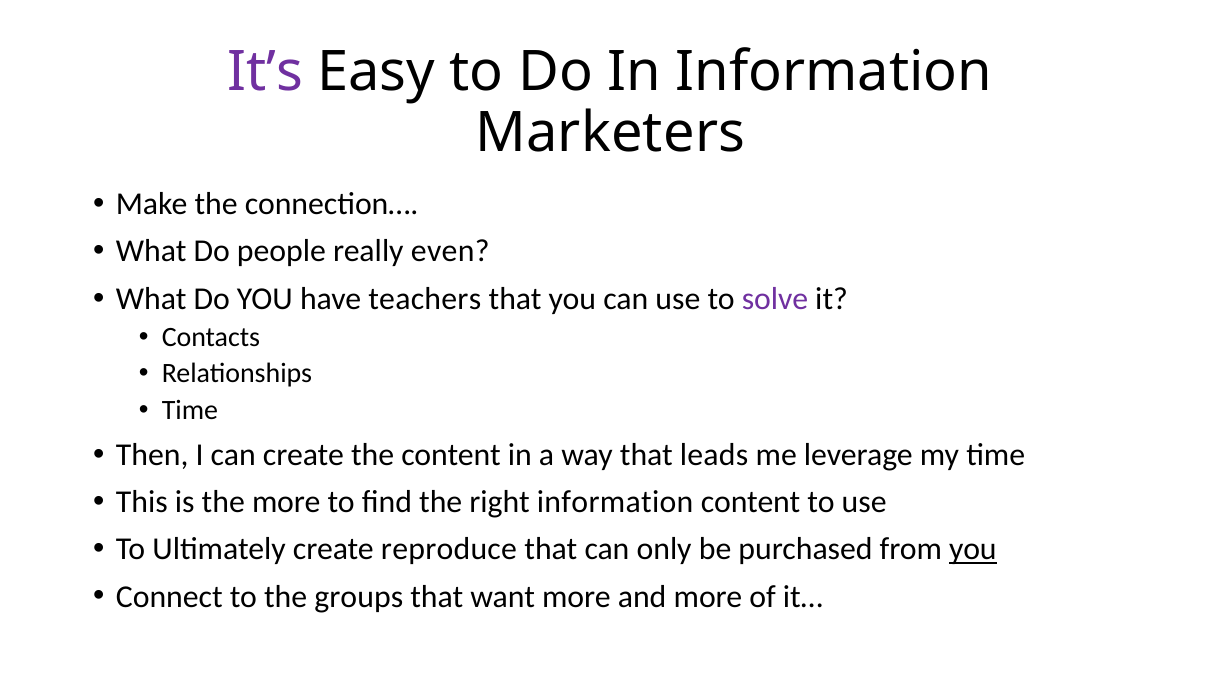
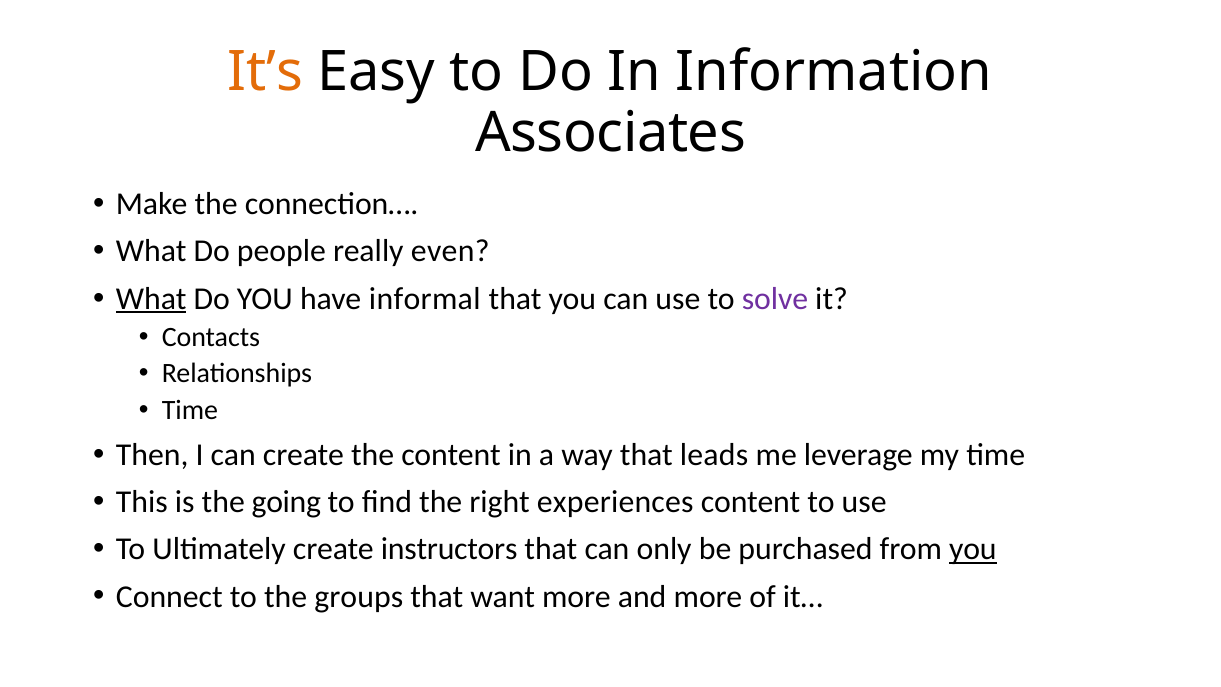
It’s colour: purple -> orange
Marketers: Marketers -> Associates
What at (151, 298) underline: none -> present
teachers: teachers -> informal
the more: more -> going
right information: information -> experiences
reproduce: reproduce -> instructors
